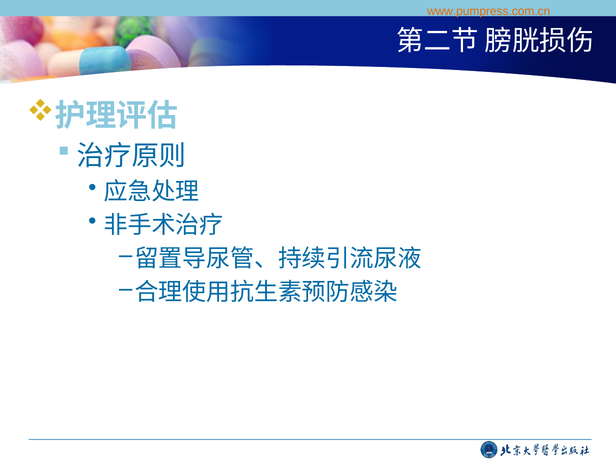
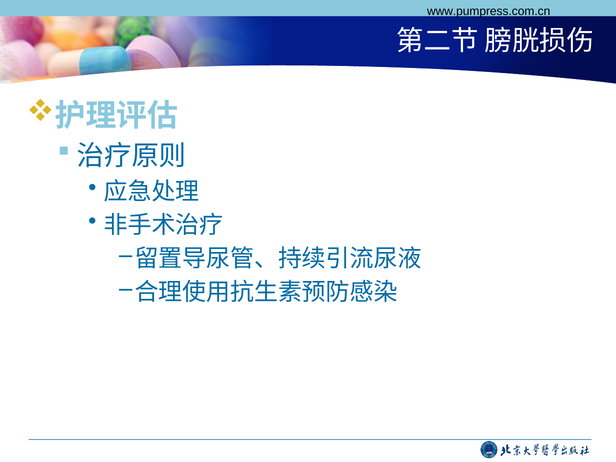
www.pumpress.com.cn colour: orange -> black
